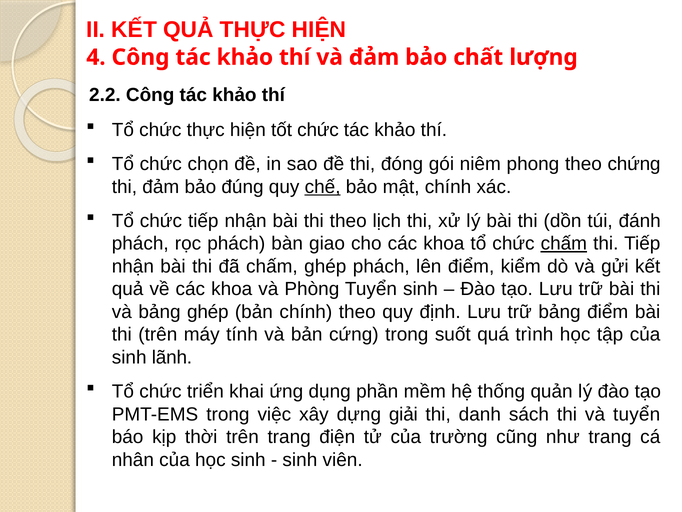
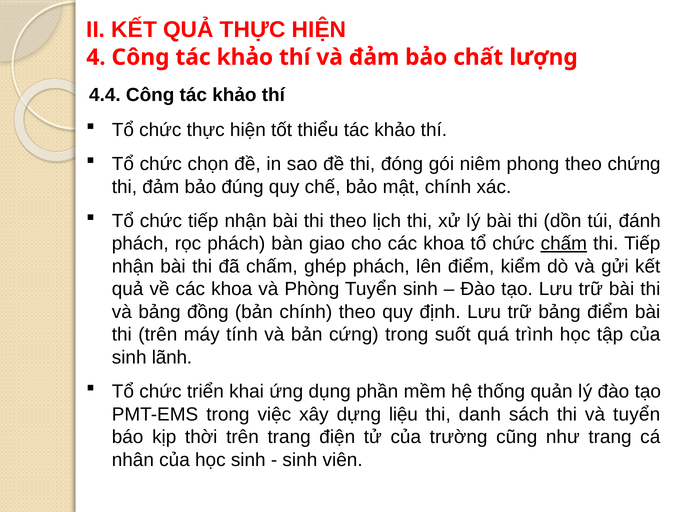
2.2: 2.2 -> 4.4
tốt chức: chức -> thiểu
chế underline: present -> none
bảng ghép: ghép -> đồng
giải: giải -> liệu
